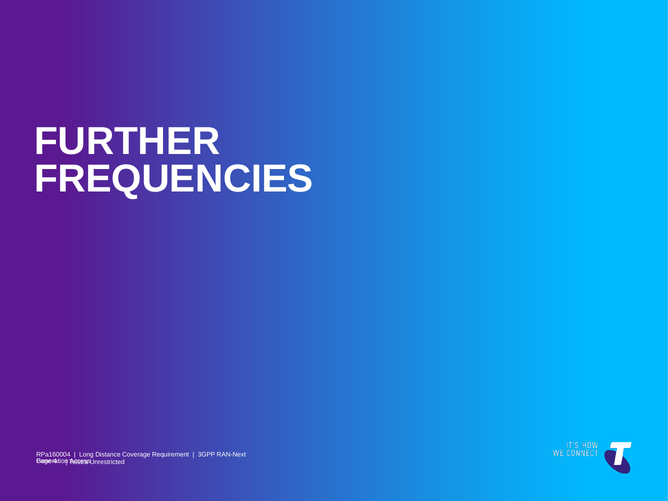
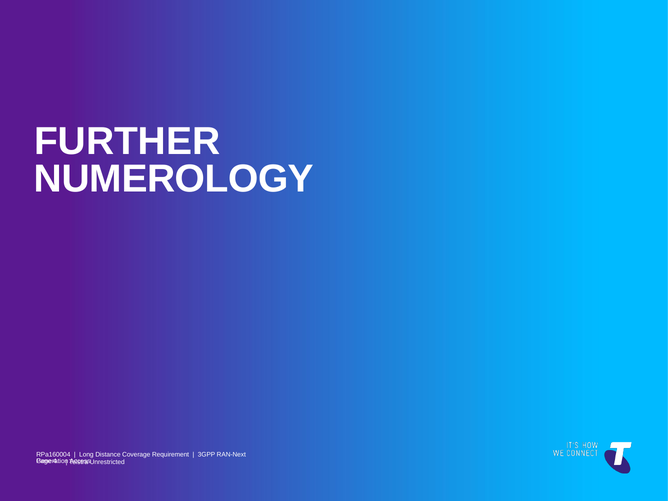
FREQUENCIES: FREQUENCIES -> NUMEROLOGY
